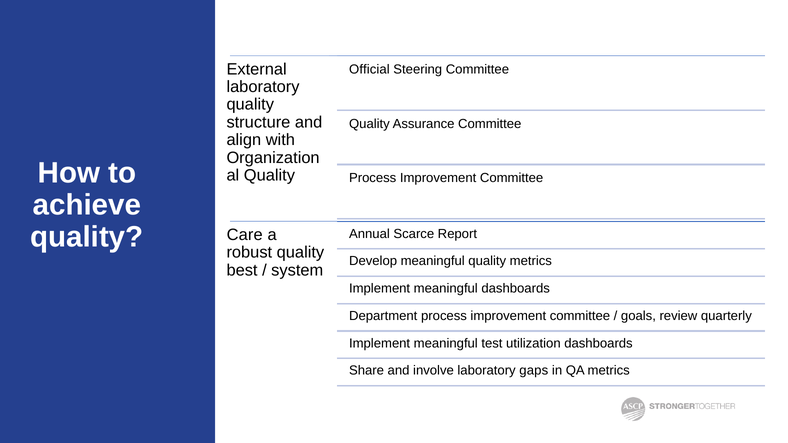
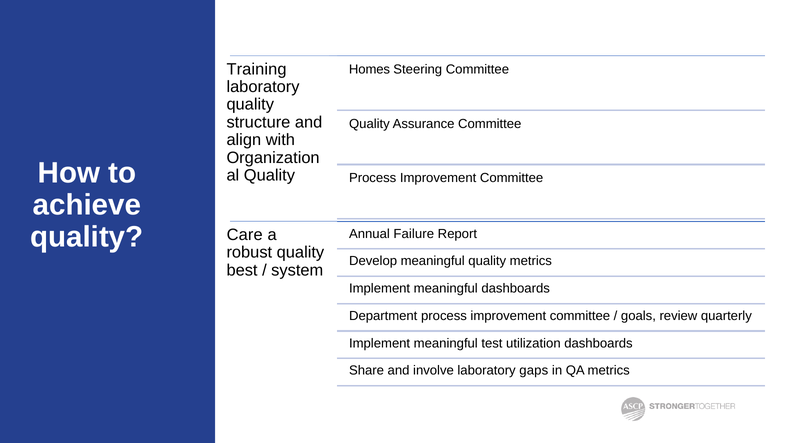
External: External -> Training
Official: Official -> Homes
Scarce: Scarce -> Failure
